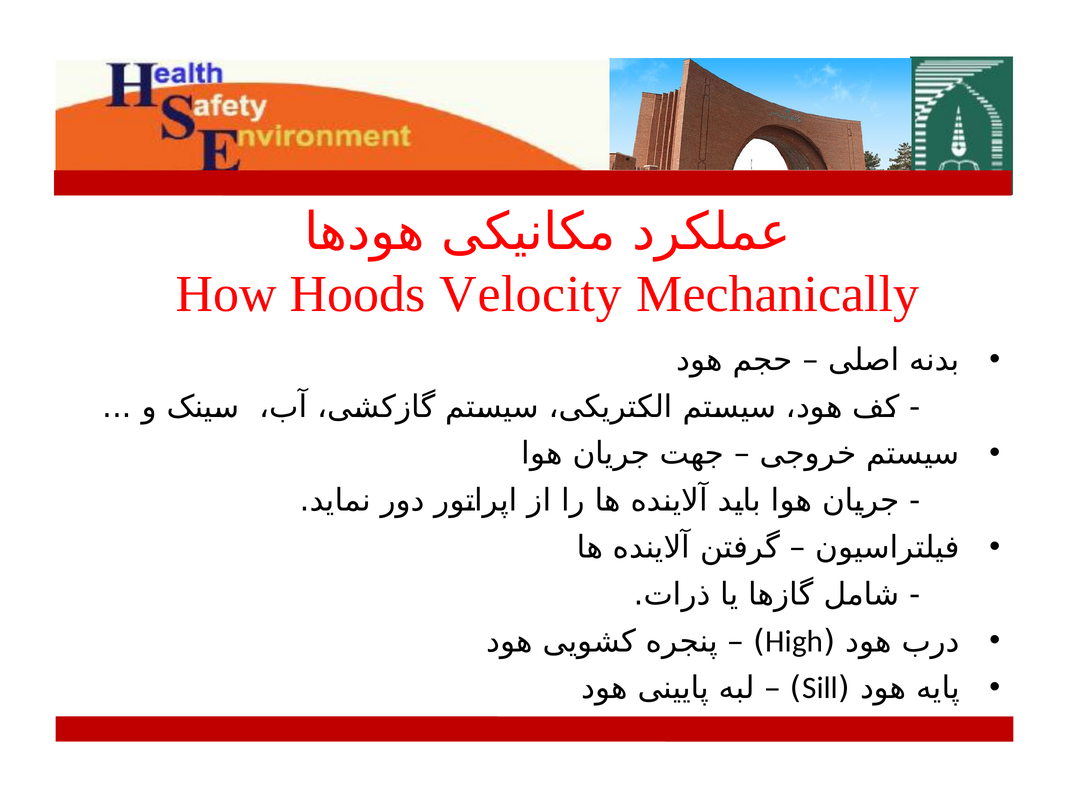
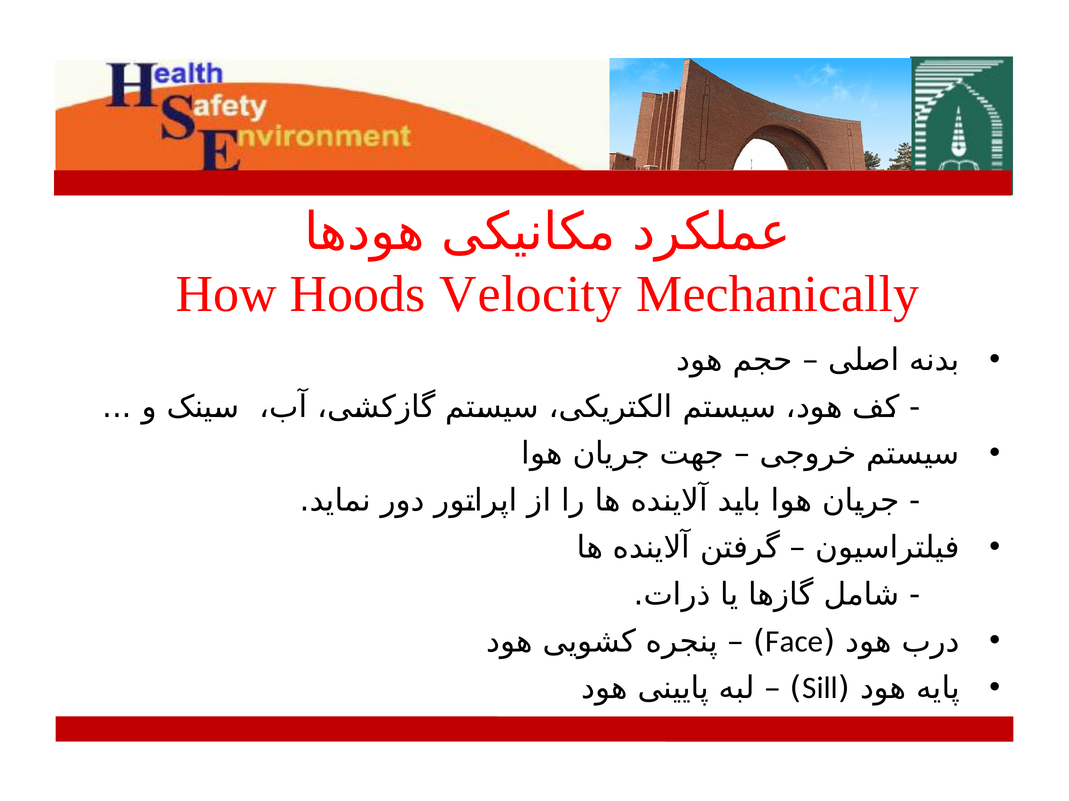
High: High -> Face
